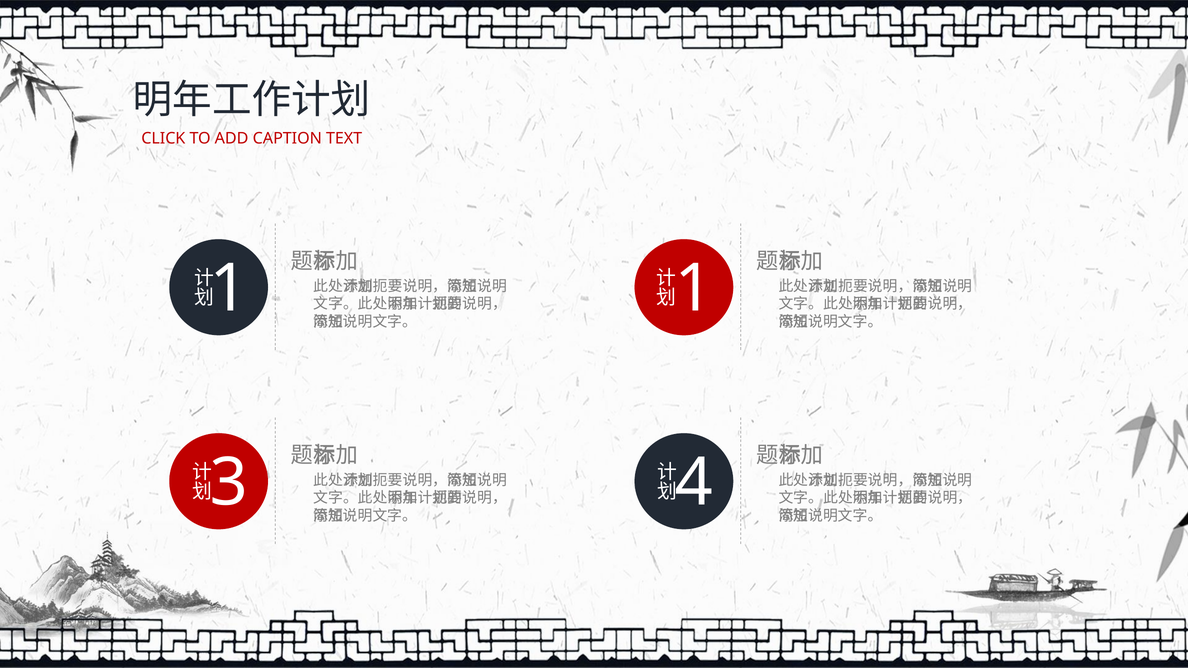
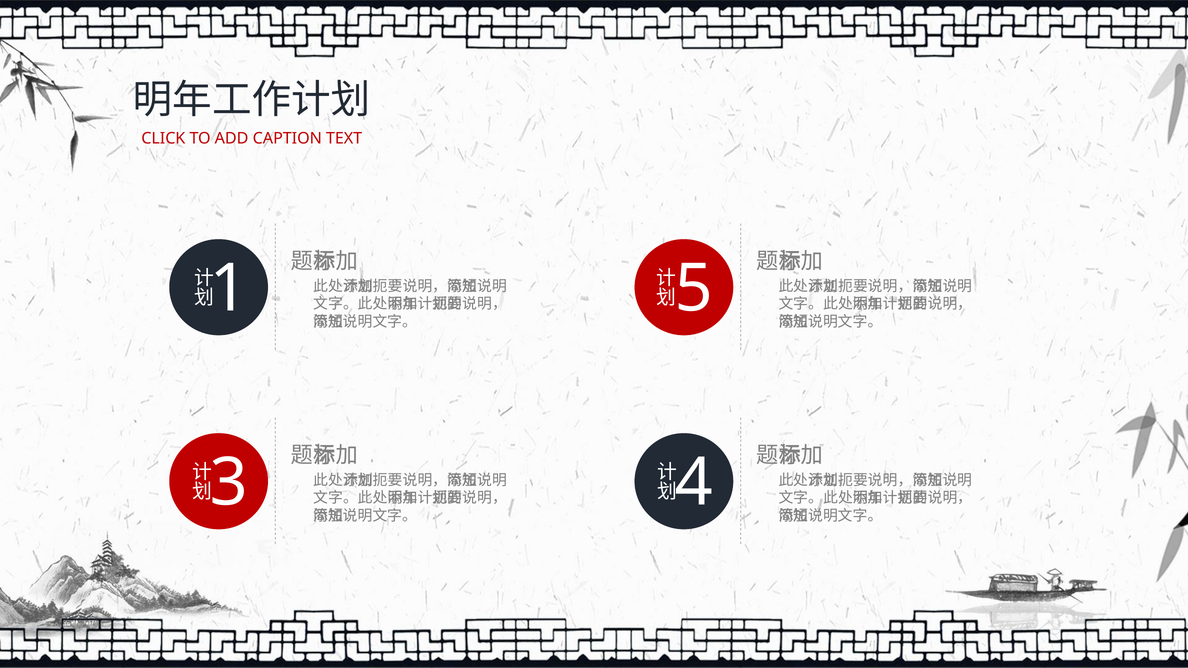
1 at (694, 289): 1 -> 5
